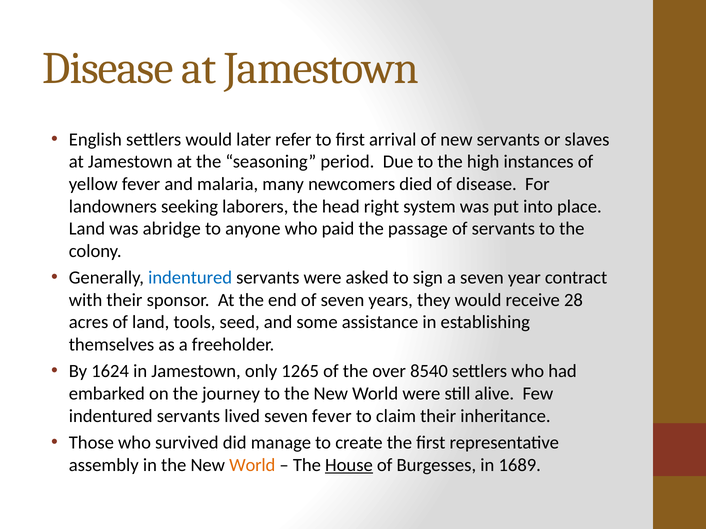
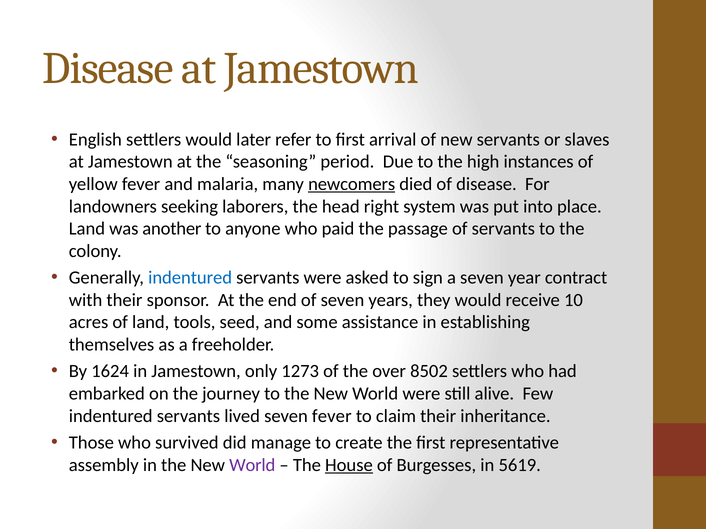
newcomers underline: none -> present
abridge: abridge -> another
28: 28 -> 10
1265: 1265 -> 1273
8540: 8540 -> 8502
World at (252, 465) colour: orange -> purple
1689: 1689 -> 5619
